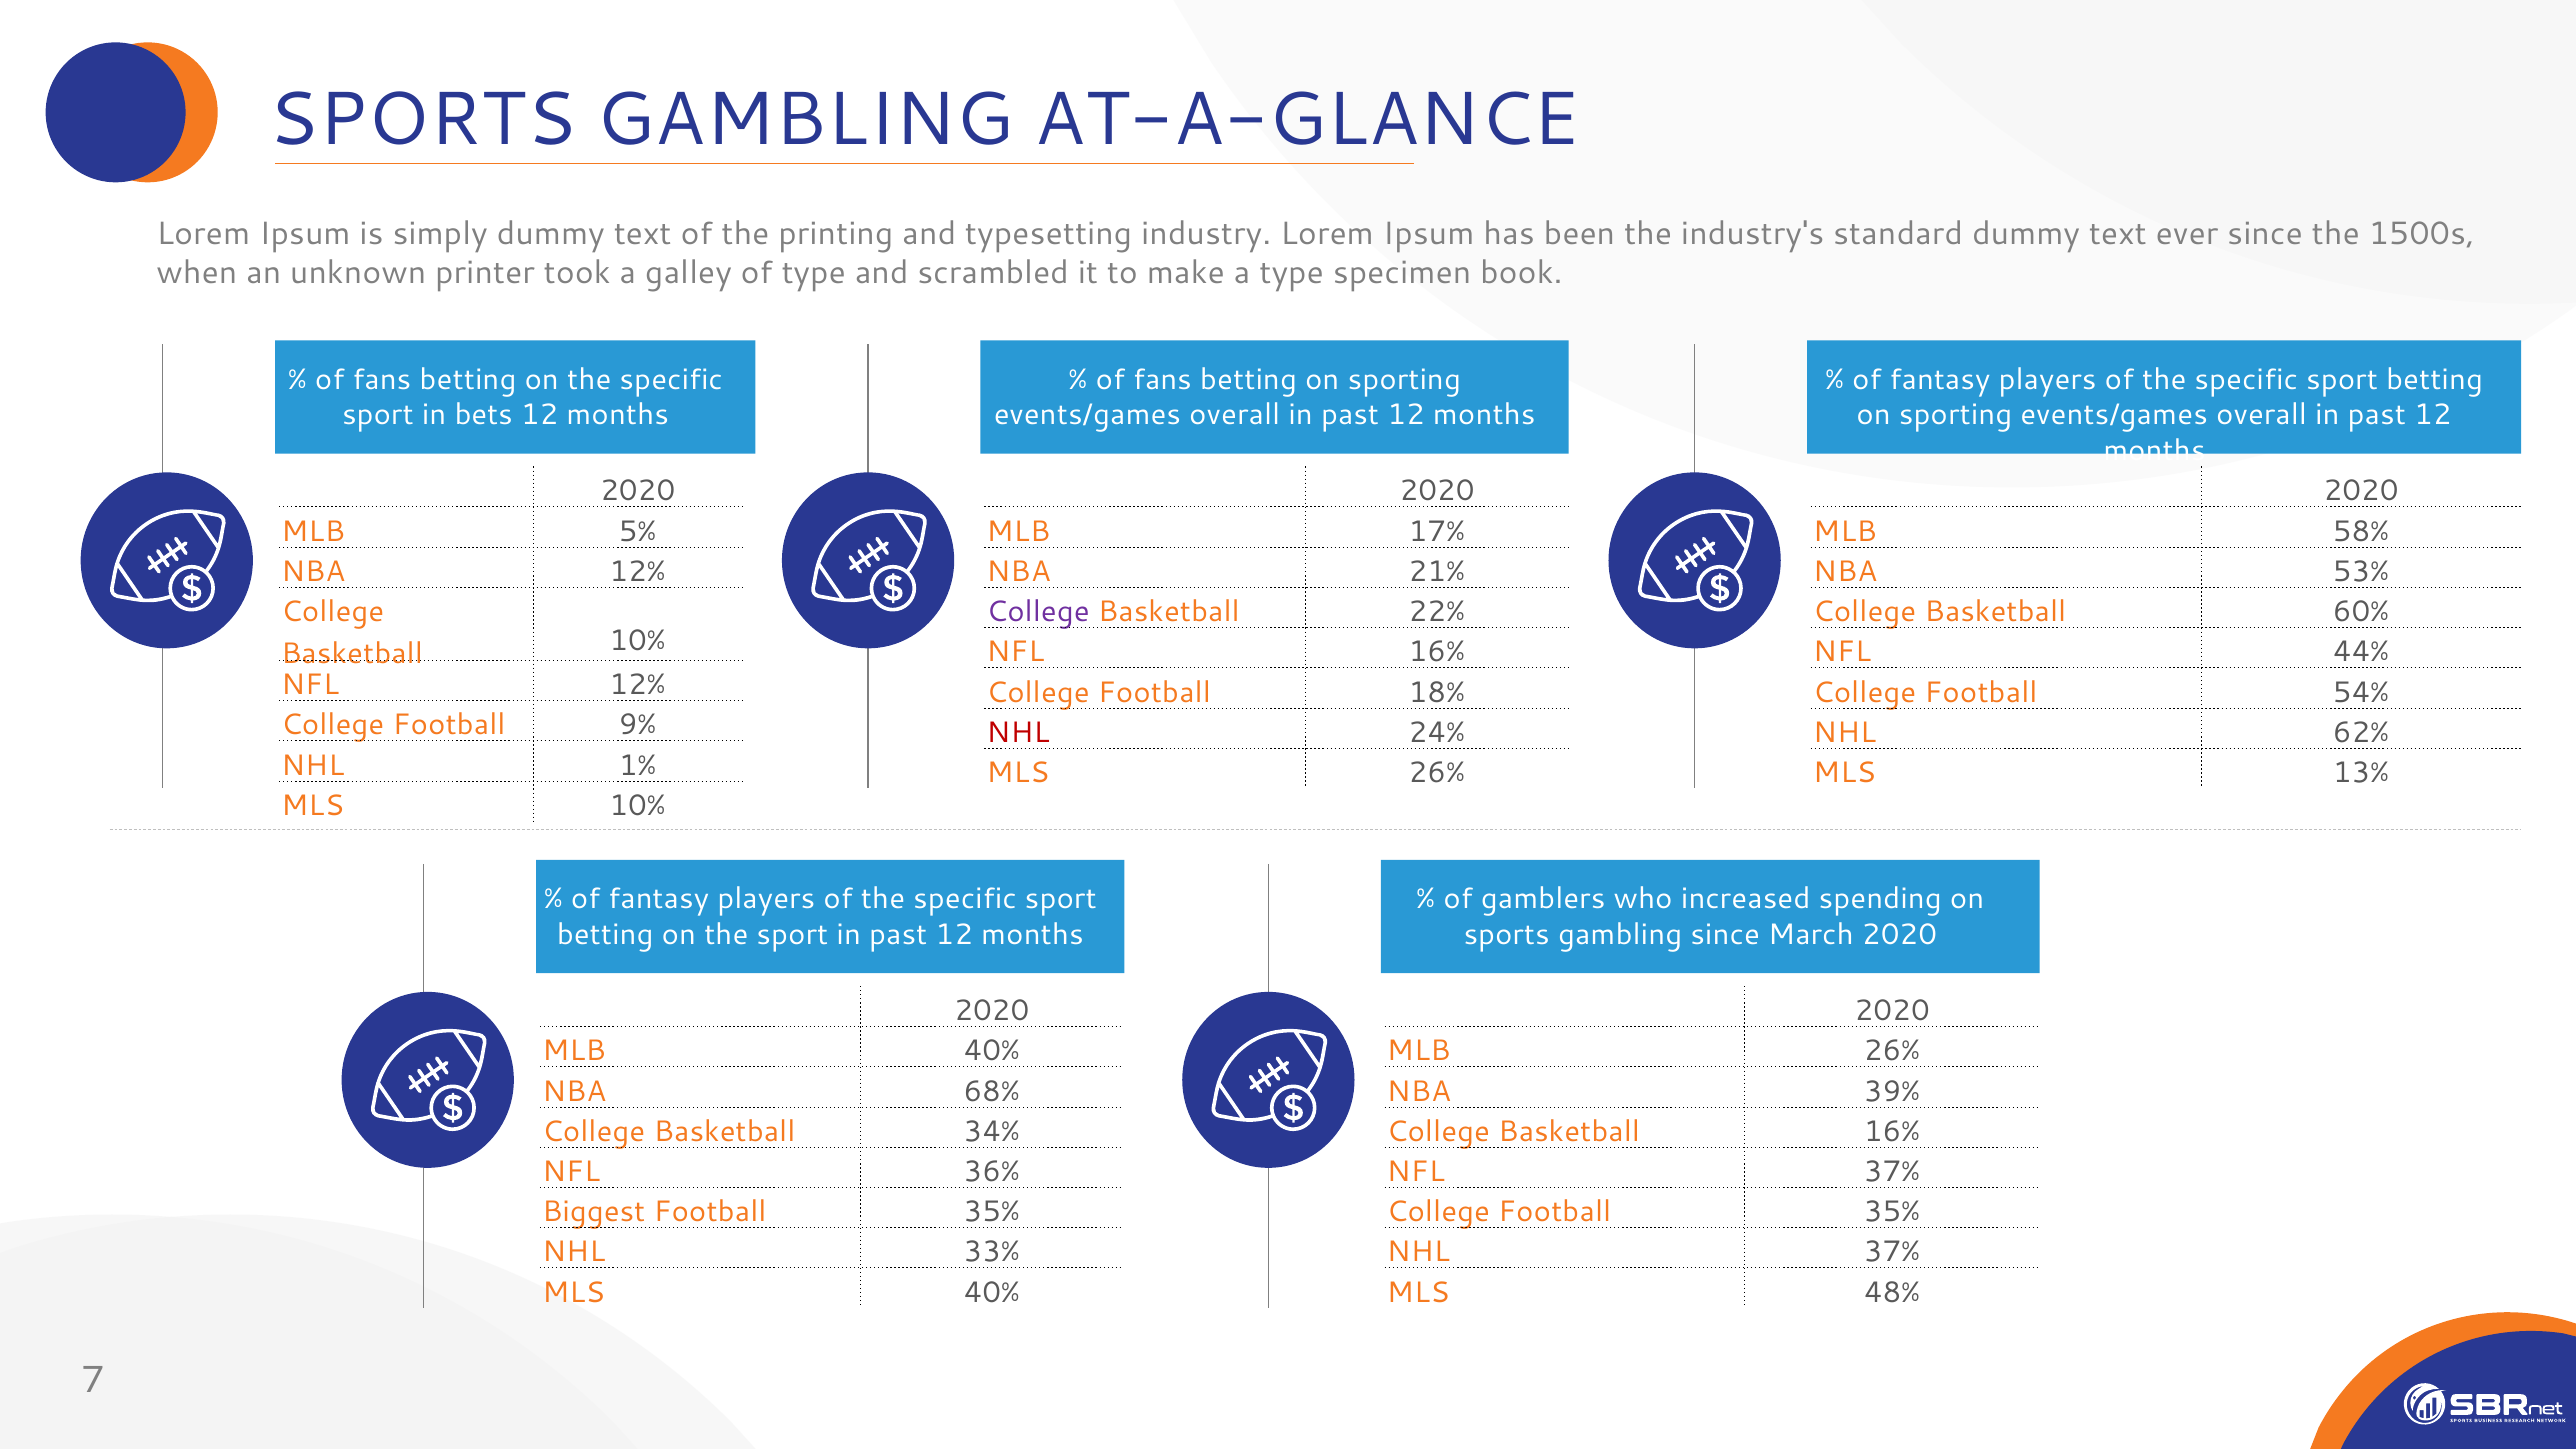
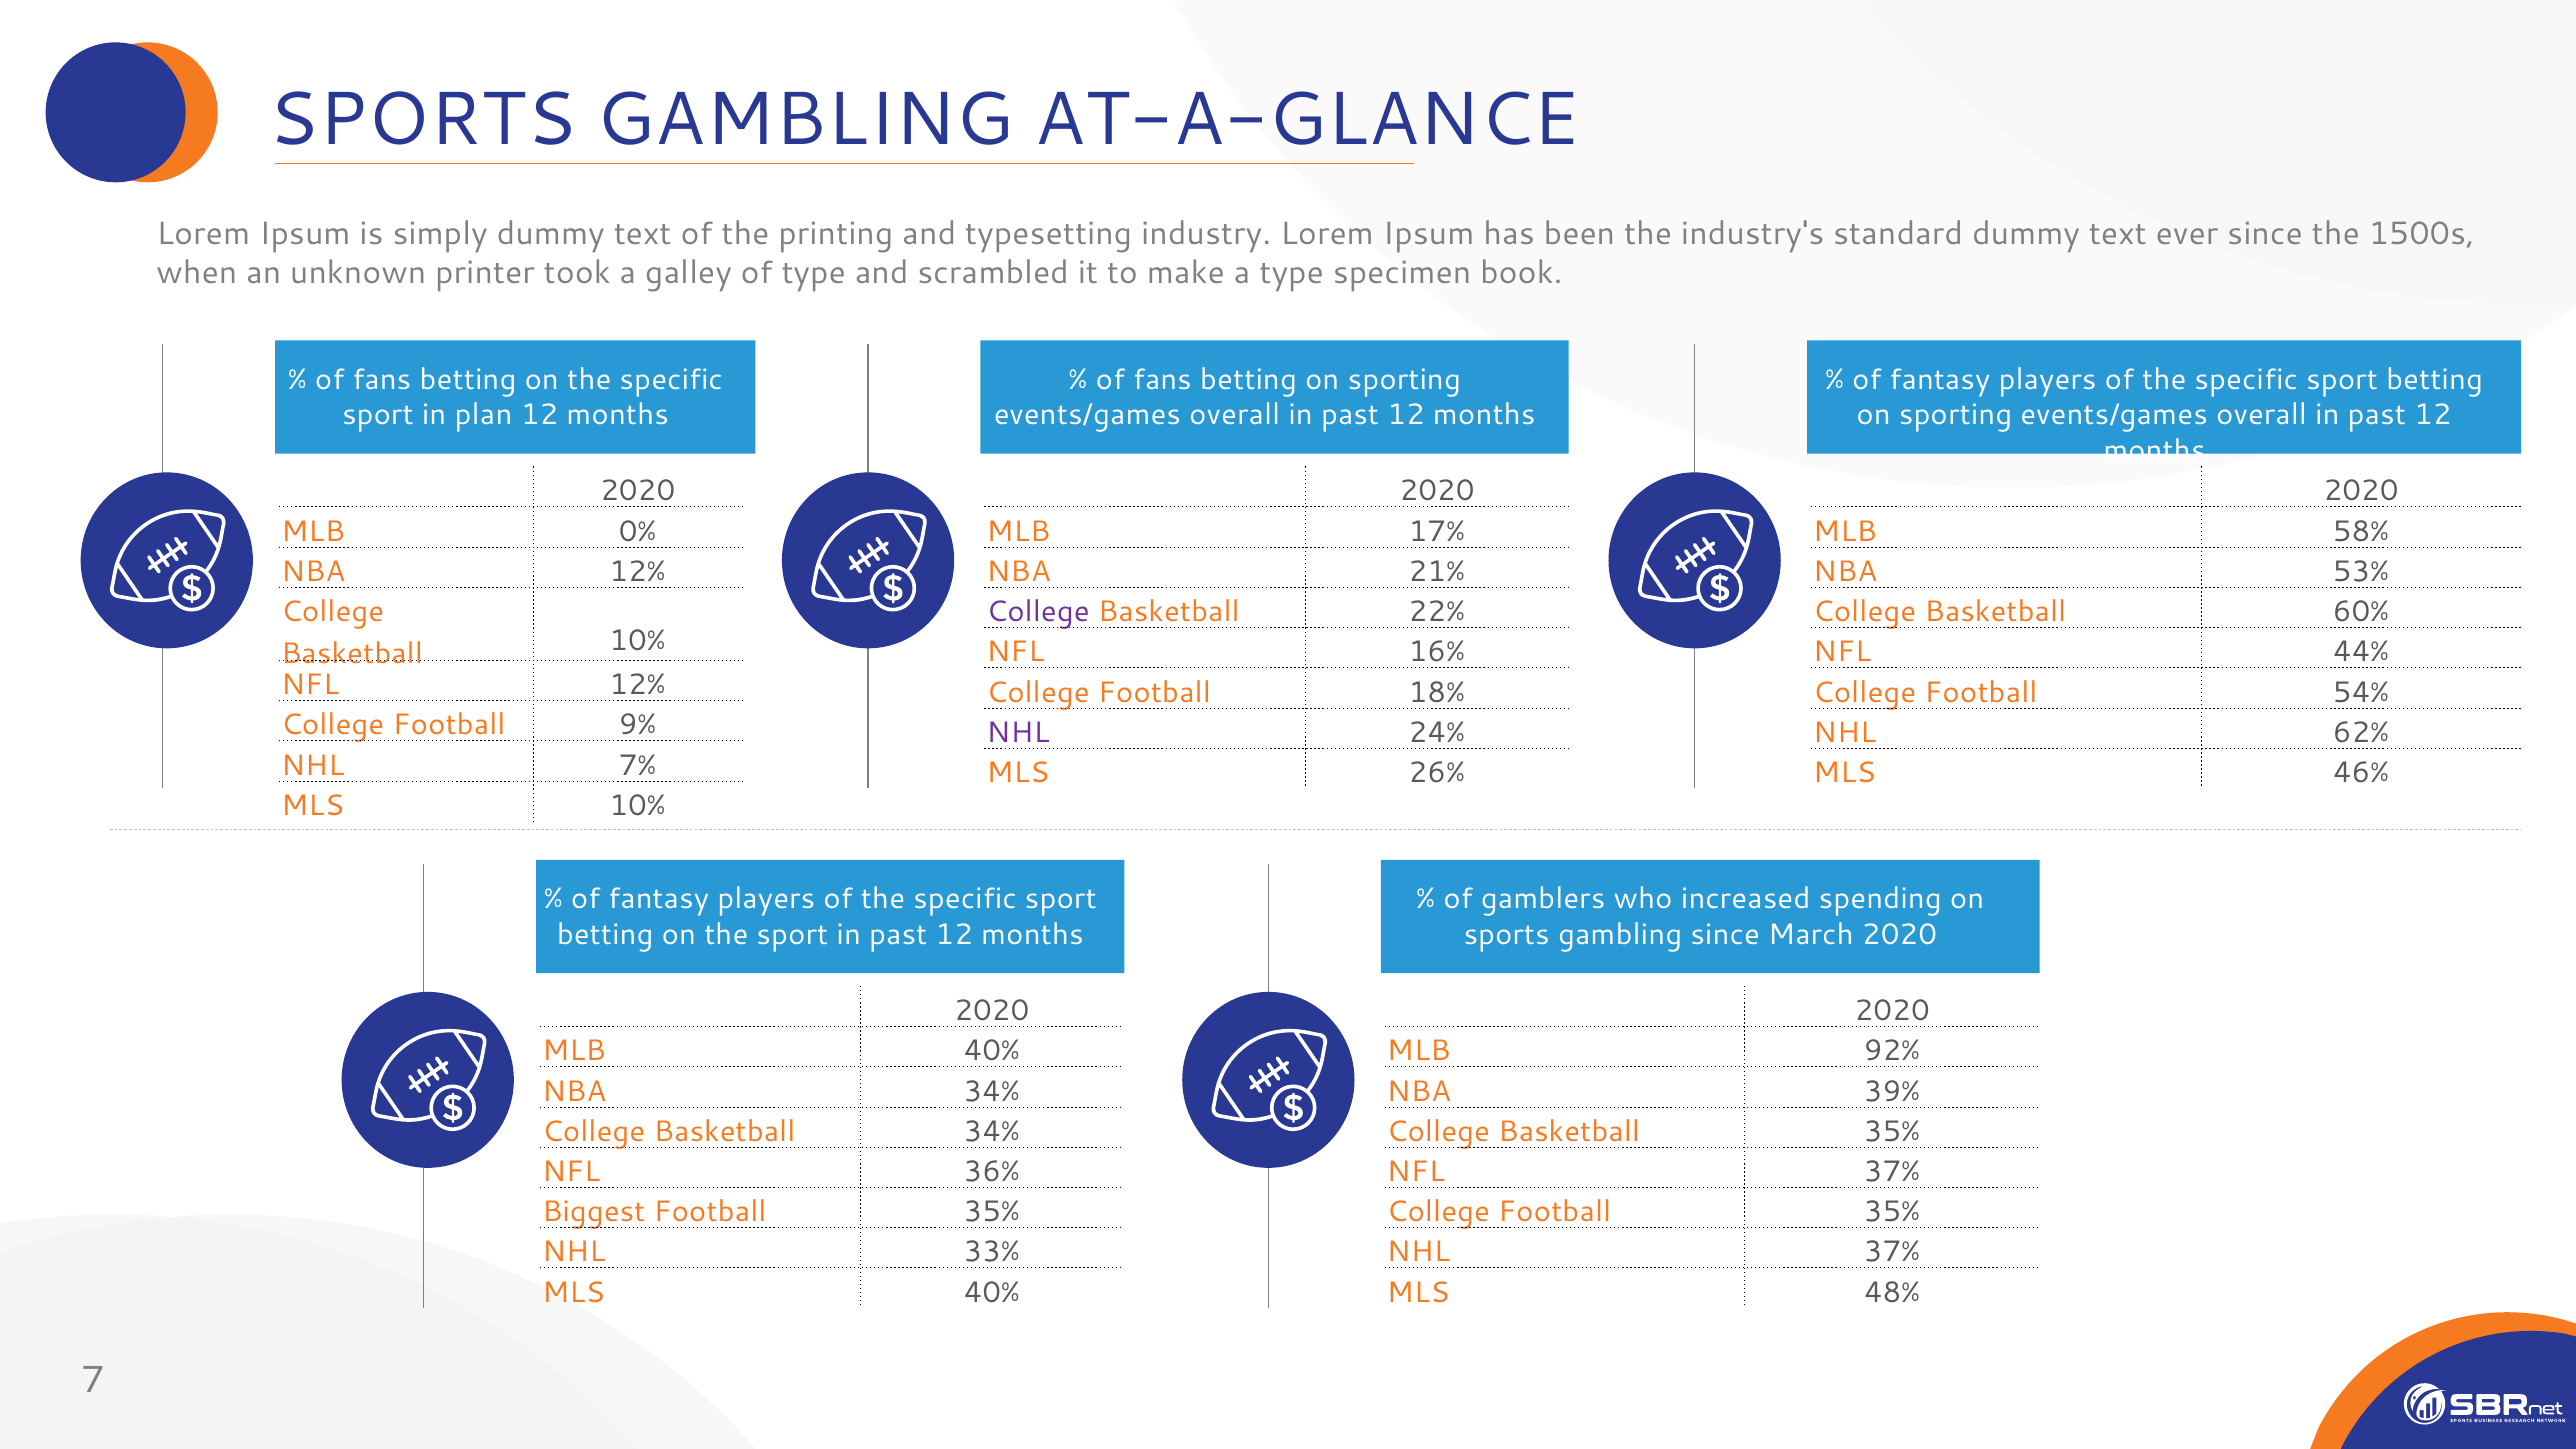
bets: bets -> plan
5%: 5% -> 0%
NHL at (1018, 733) colour: red -> purple
1%: 1% -> 7%
13%: 13% -> 46%
MLB 26%: 26% -> 92%
NBA 68%: 68% -> 34%
Basketball 16%: 16% -> 35%
